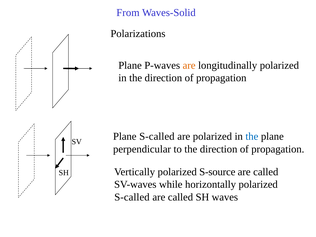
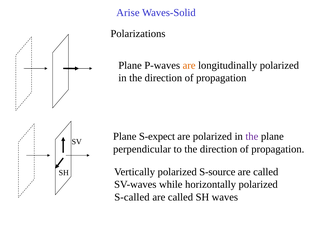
From: From -> Arise
Plane S-called: S-called -> S-expect
the at (252, 136) colour: blue -> purple
